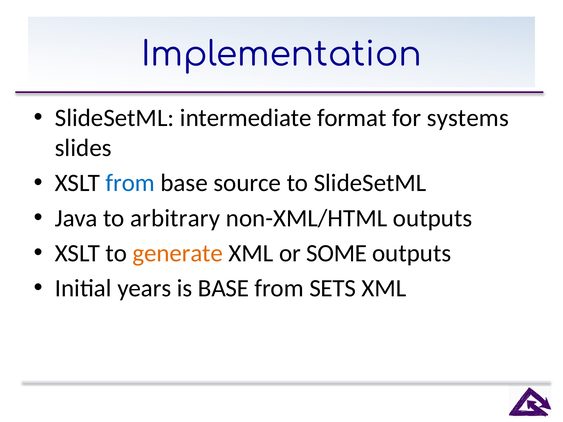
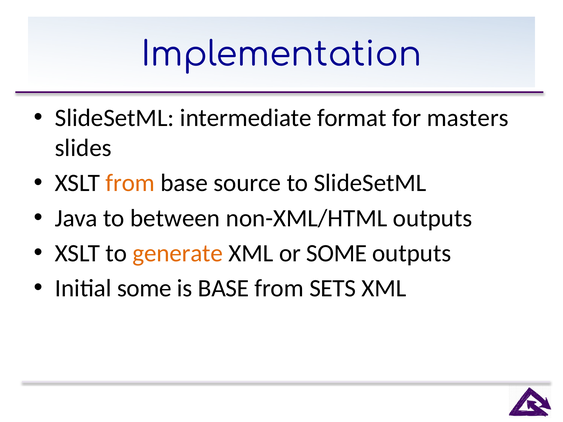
systems: systems -> masters
from at (130, 183) colour: blue -> orange
arbitrary: arbitrary -> between
Initial years: years -> some
